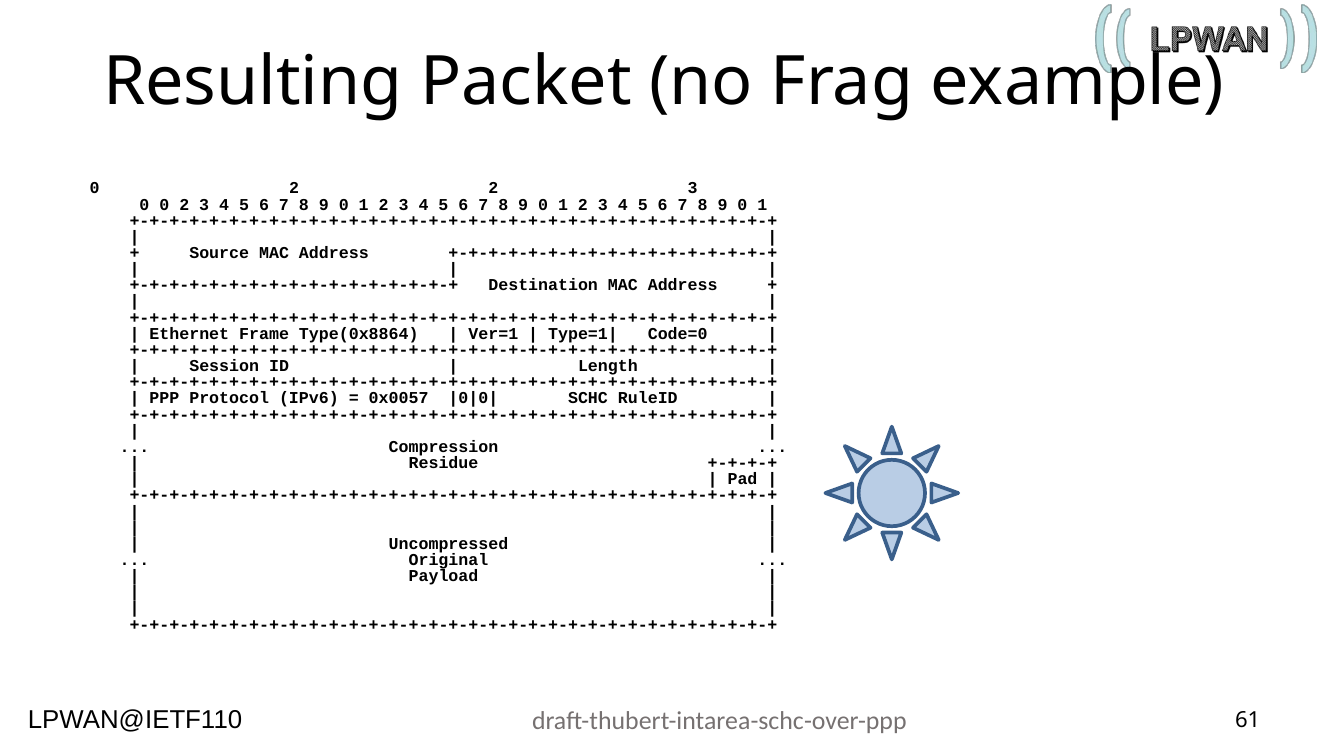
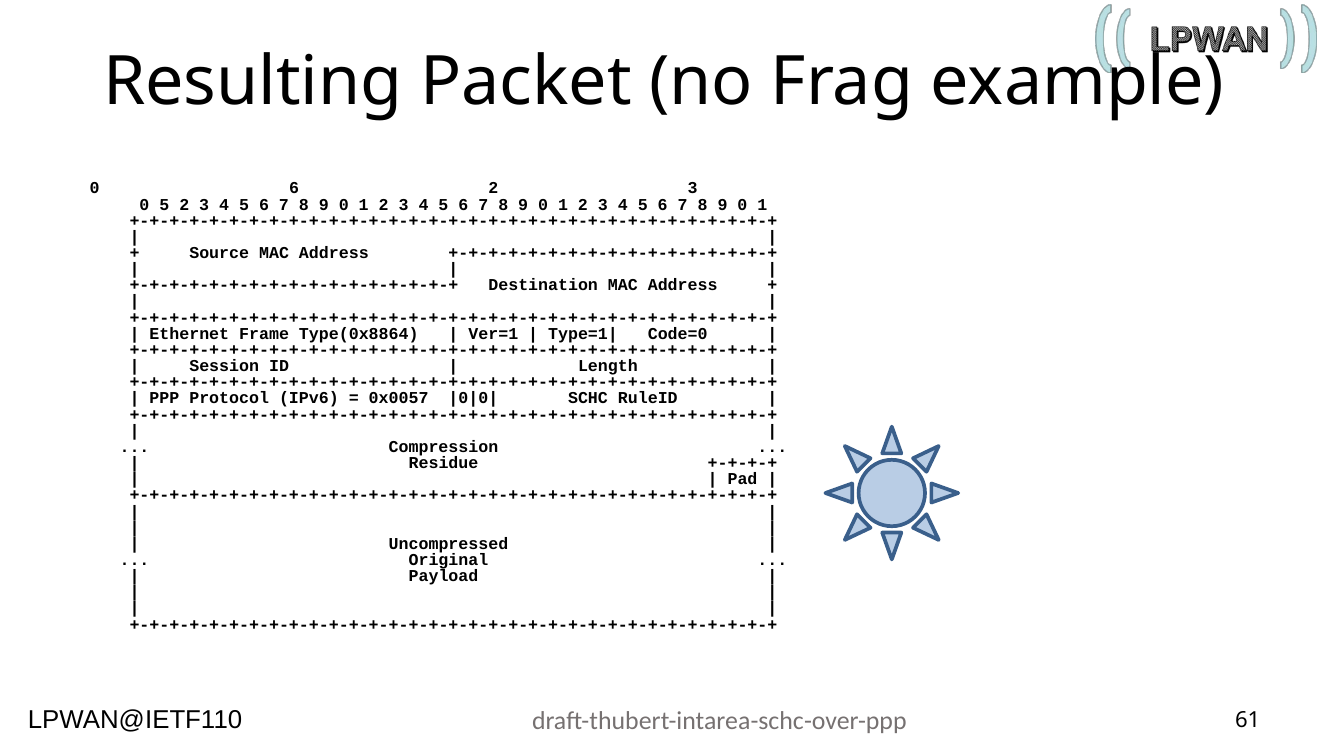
2 at (294, 188): 2 -> 6
0 0: 0 -> 5
